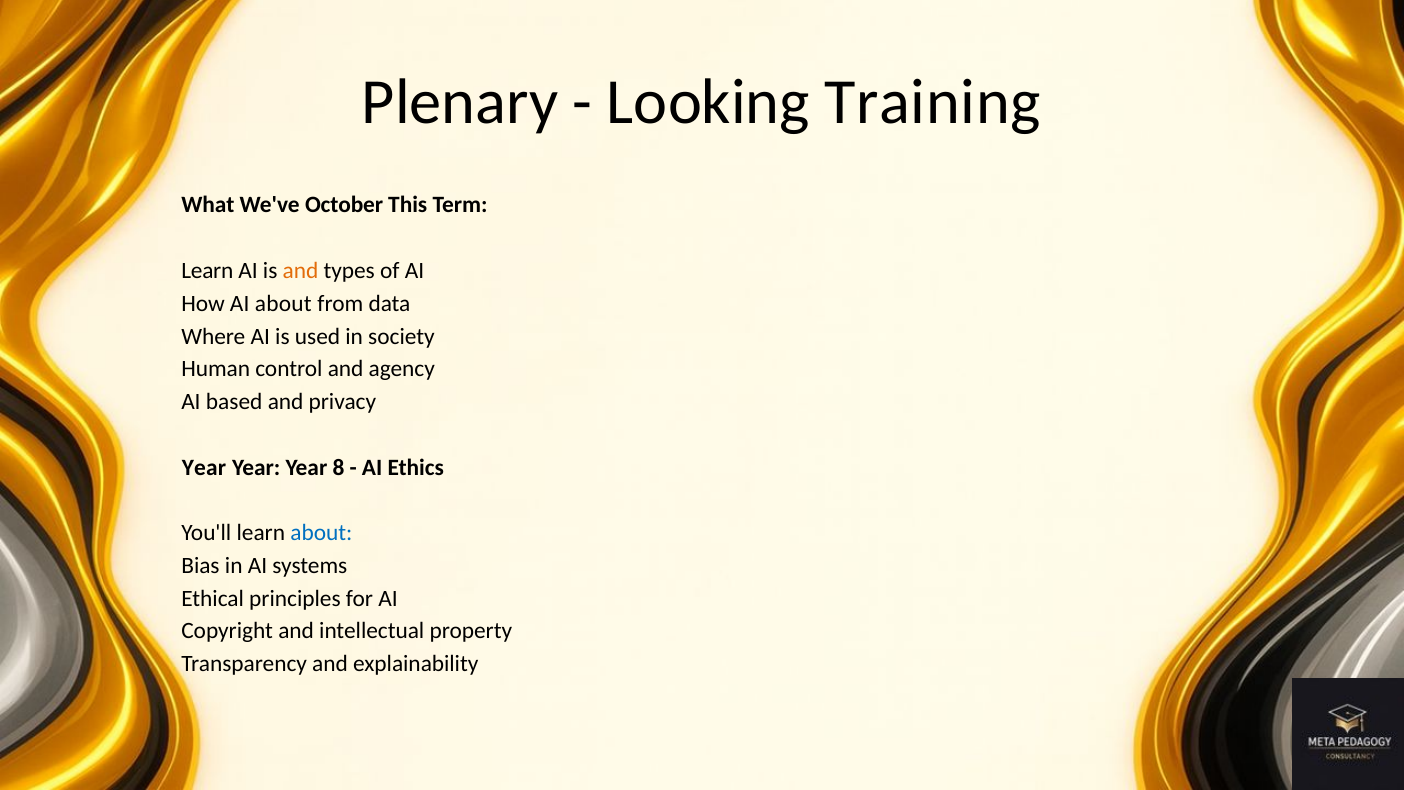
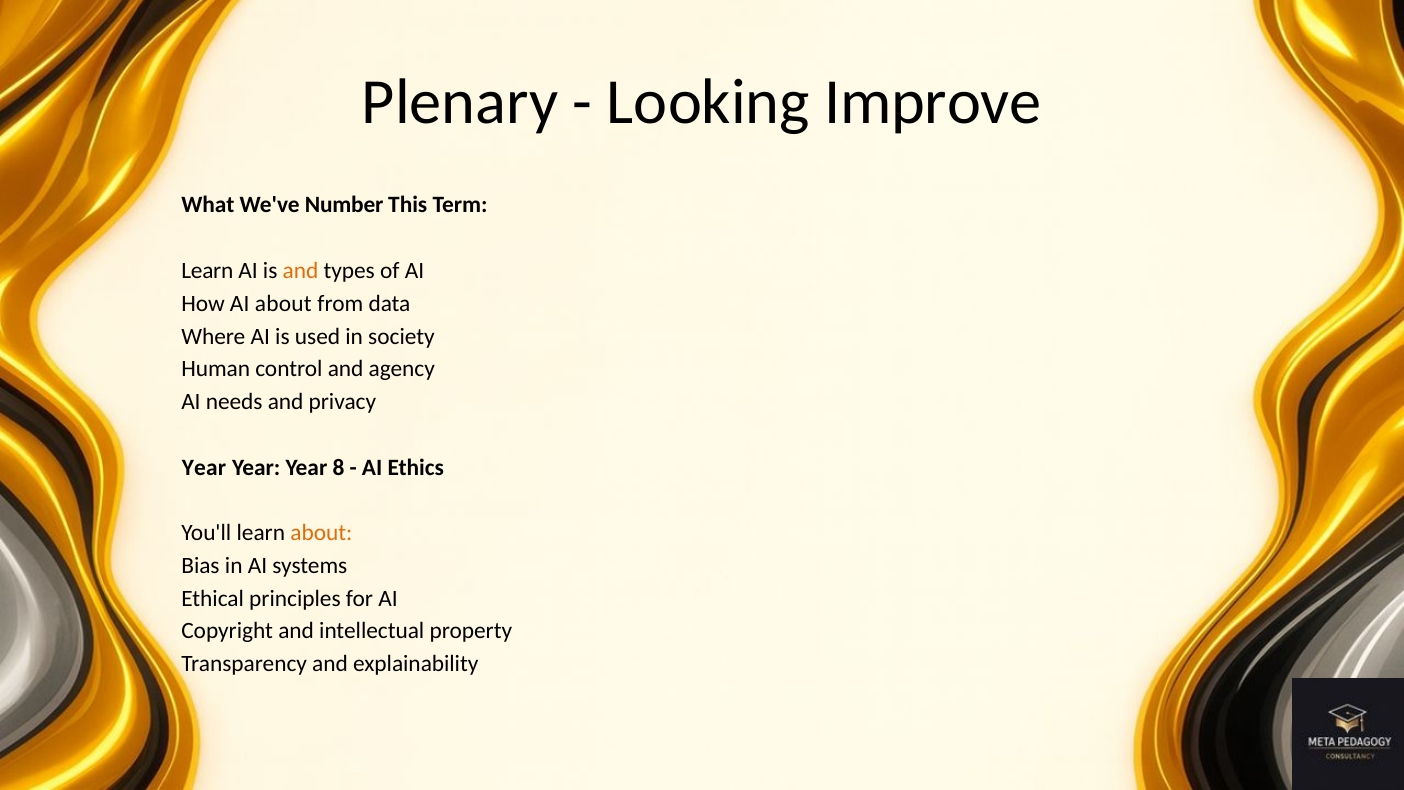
Training: Training -> Improve
October: October -> Number
based: based -> needs
about at (321, 533) colour: blue -> orange
